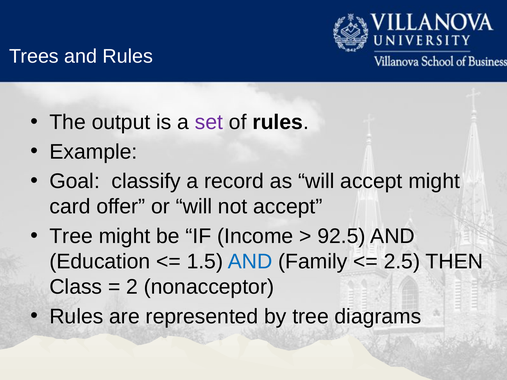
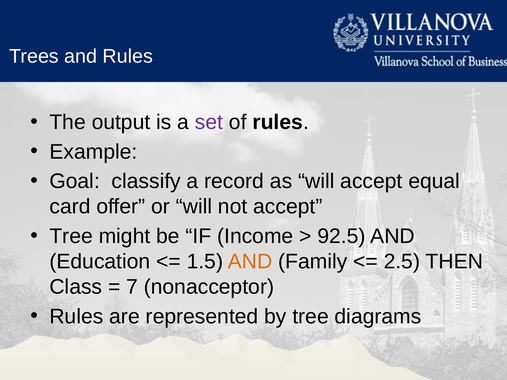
accept might: might -> equal
AND at (250, 262) colour: blue -> orange
2: 2 -> 7
